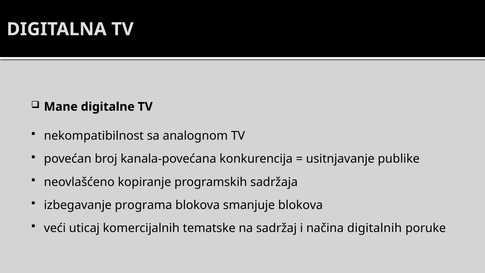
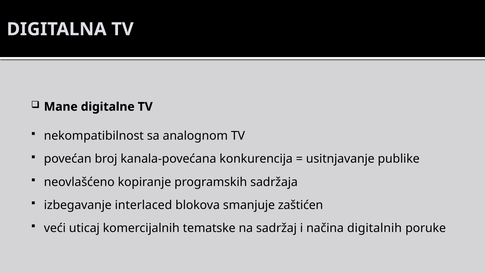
programa: programa -> interlaced
smanjuje blokova: blokova -> zaštićen
